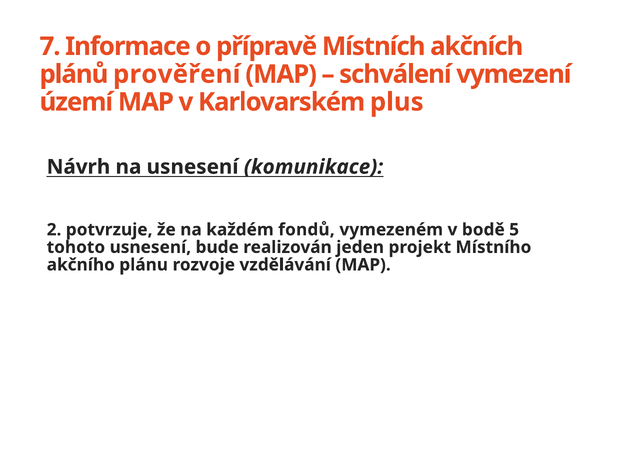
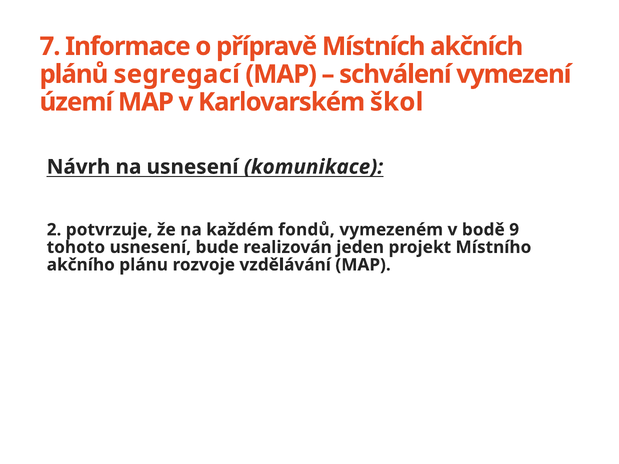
prověření: prověření -> segregací
plus: plus -> škol
5: 5 -> 9
